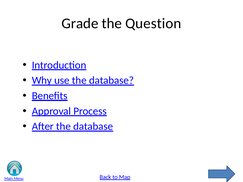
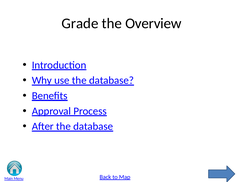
Question: Question -> Overview
